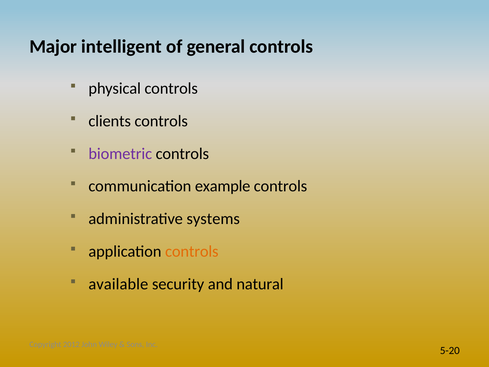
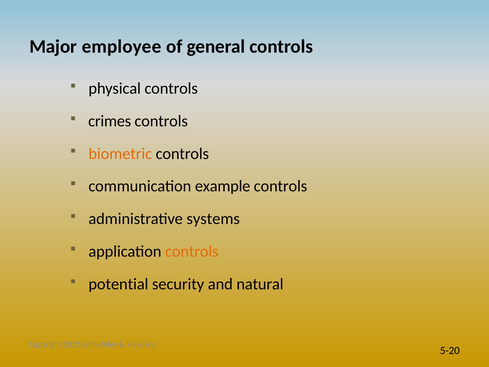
intelligent: intelligent -> employee
clients: clients -> crimes
biometric colour: purple -> orange
available: available -> potential
